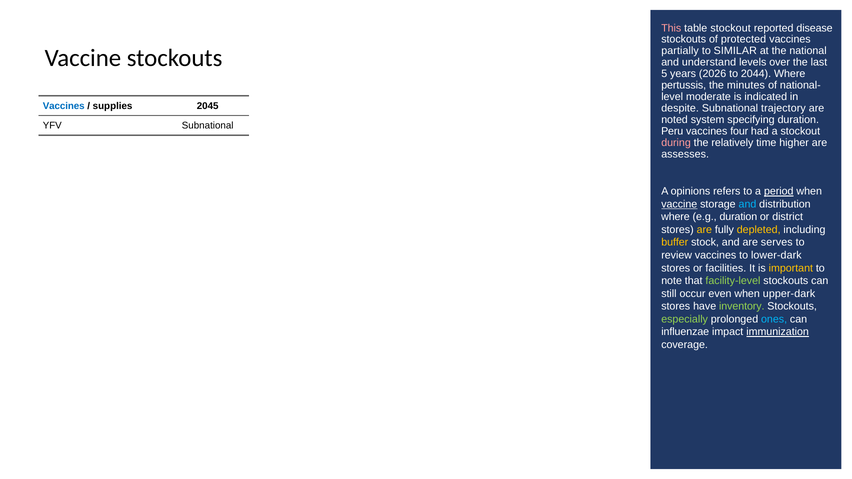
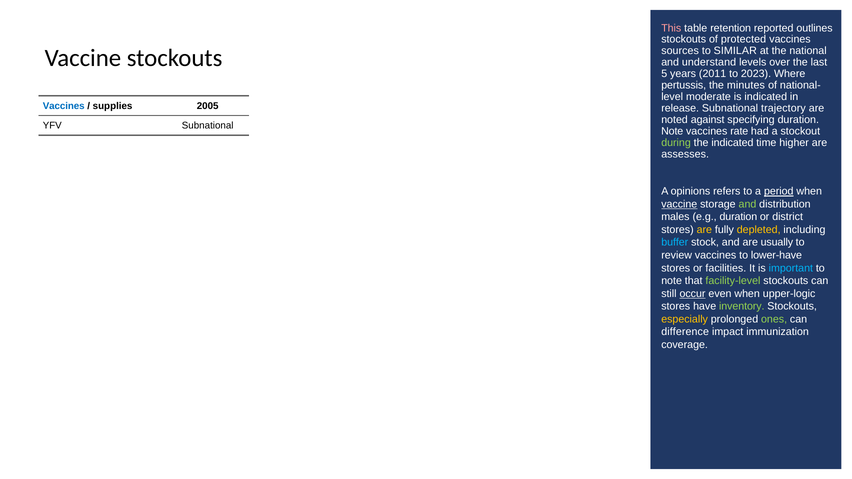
table stockout: stockout -> retention
disease: disease -> outlines
partially: partially -> sources
2026: 2026 -> 2011
2044: 2044 -> 2023
2045: 2045 -> 2005
despite: despite -> release
system: system -> against
Peru at (672, 131): Peru -> Note
four: four -> rate
during colour: pink -> light green
the relatively: relatively -> indicated
and at (747, 204) colour: light blue -> light green
where at (675, 217): where -> males
buffer colour: yellow -> light blue
serves: serves -> usually
lower-dark: lower-dark -> lower-have
important colour: yellow -> light blue
occur underline: none -> present
upper-dark: upper-dark -> upper-logic
especially colour: light green -> yellow
ones colour: light blue -> light green
influenzae: influenzae -> difference
immunization underline: present -> none
